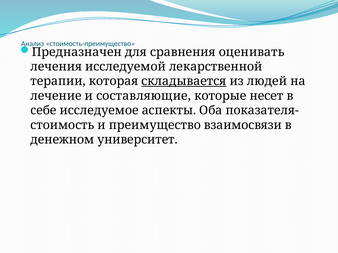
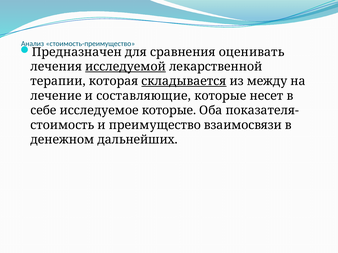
исследуемой underline: none -> present
людей: людей -> между
исследуемое аспекты: аспекты -> которые
университет: университет -> дальнейших
